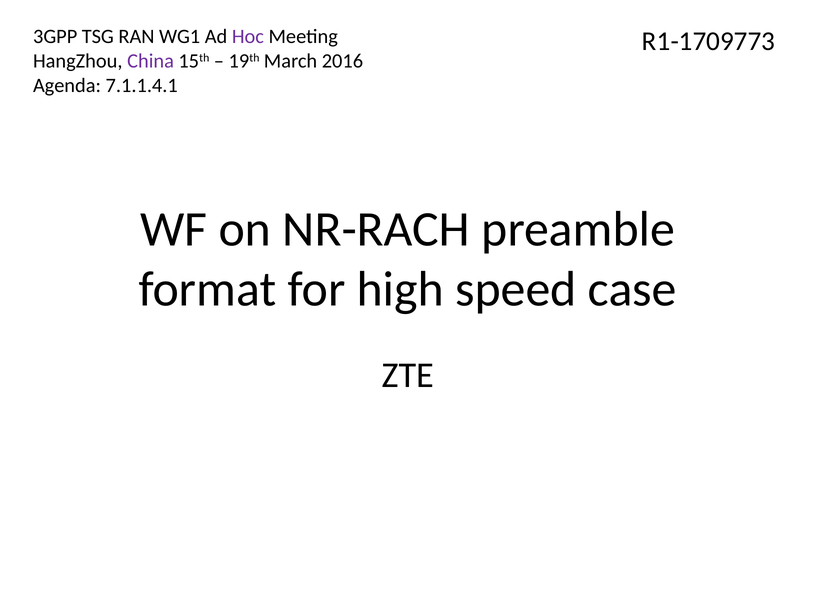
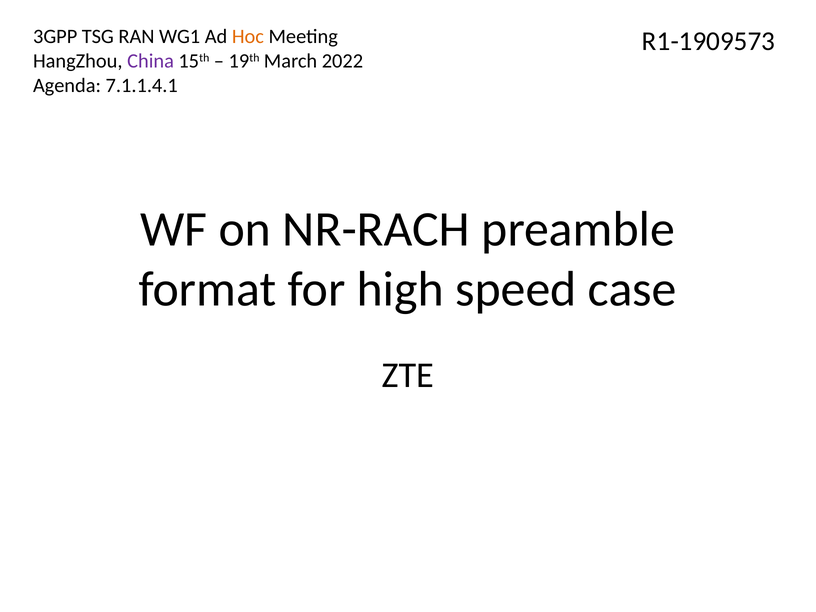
Hoc colour: purple -> orange
R1-1709773: R1-1709773 -> R1-1909573
2016: 2016 -> 2022
